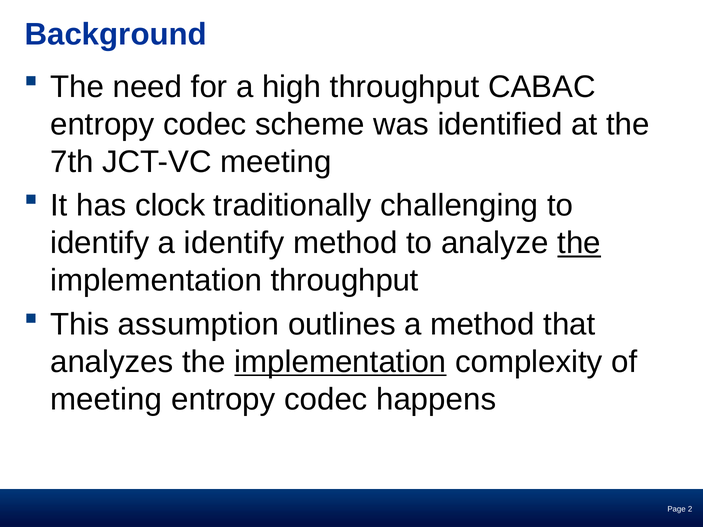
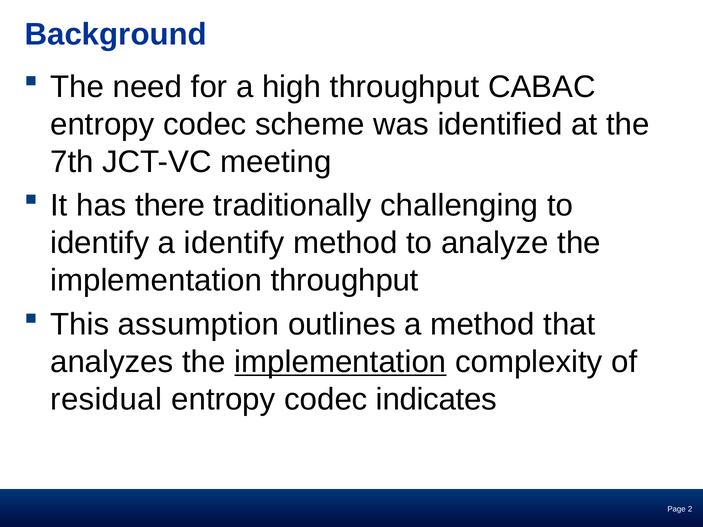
clock: clock -> there
the at (579, 243) underline: present -> none
meeting at (106, 400): meeting -> residual
happens: happens -> indicates
